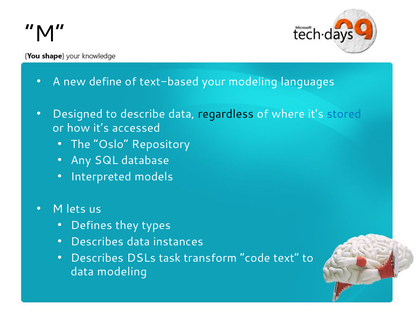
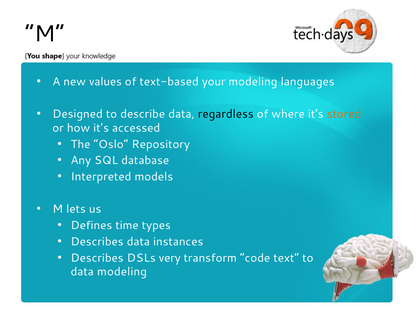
define: define -> values
stored colour: blue -> orange
they: they -> time
task: task -> very
